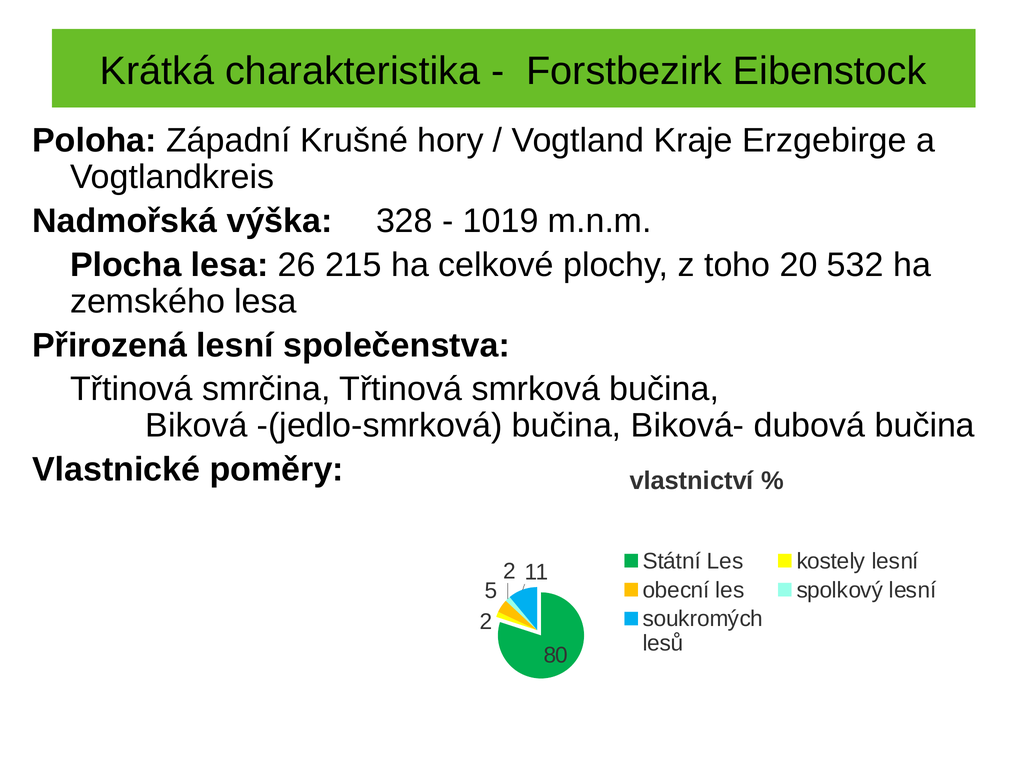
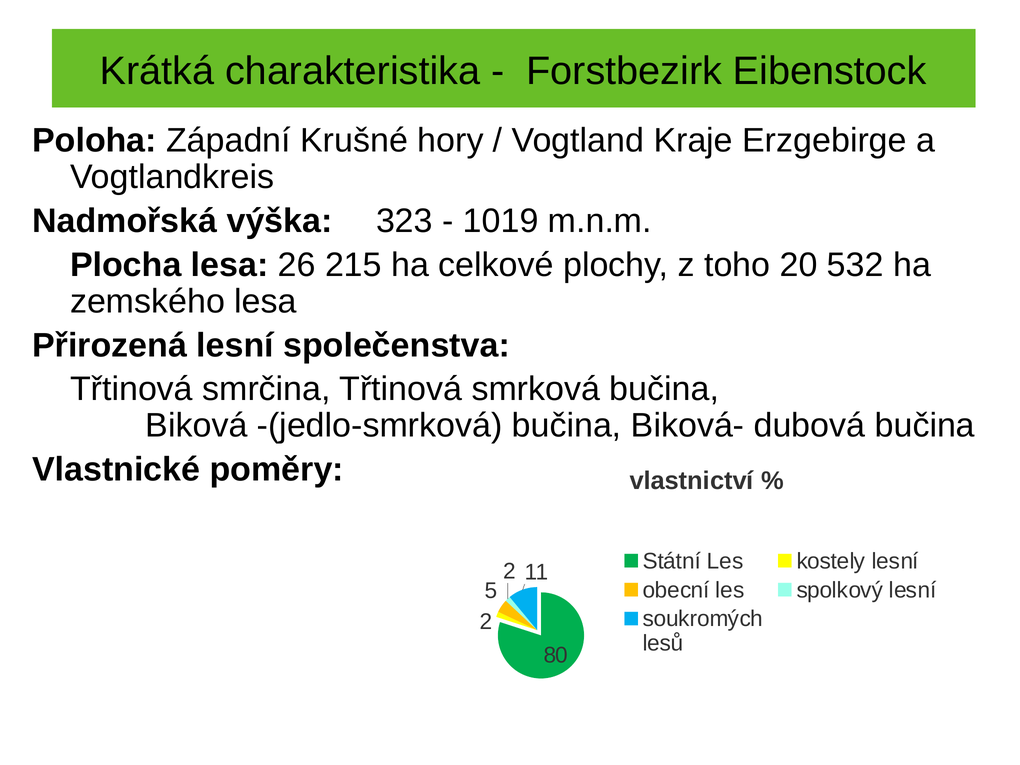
328: 328 -> 323
